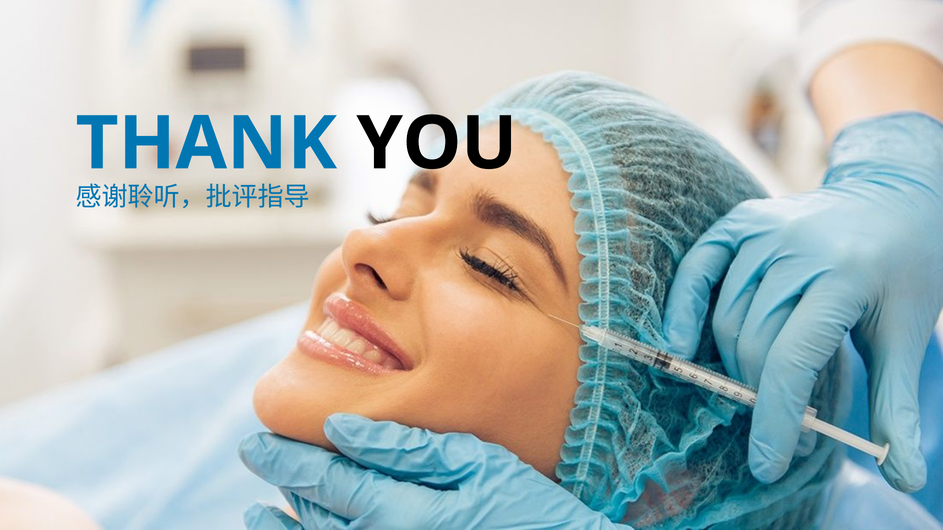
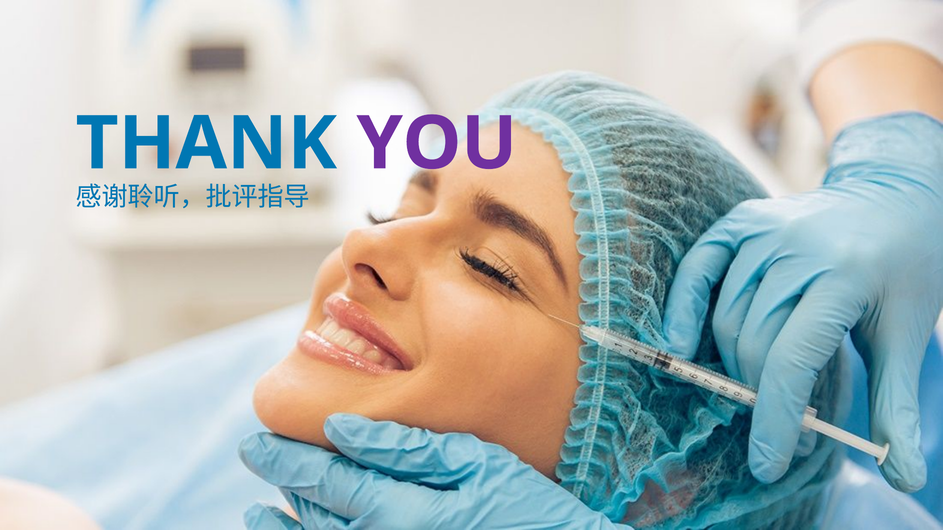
YOU colour: black -> purple
